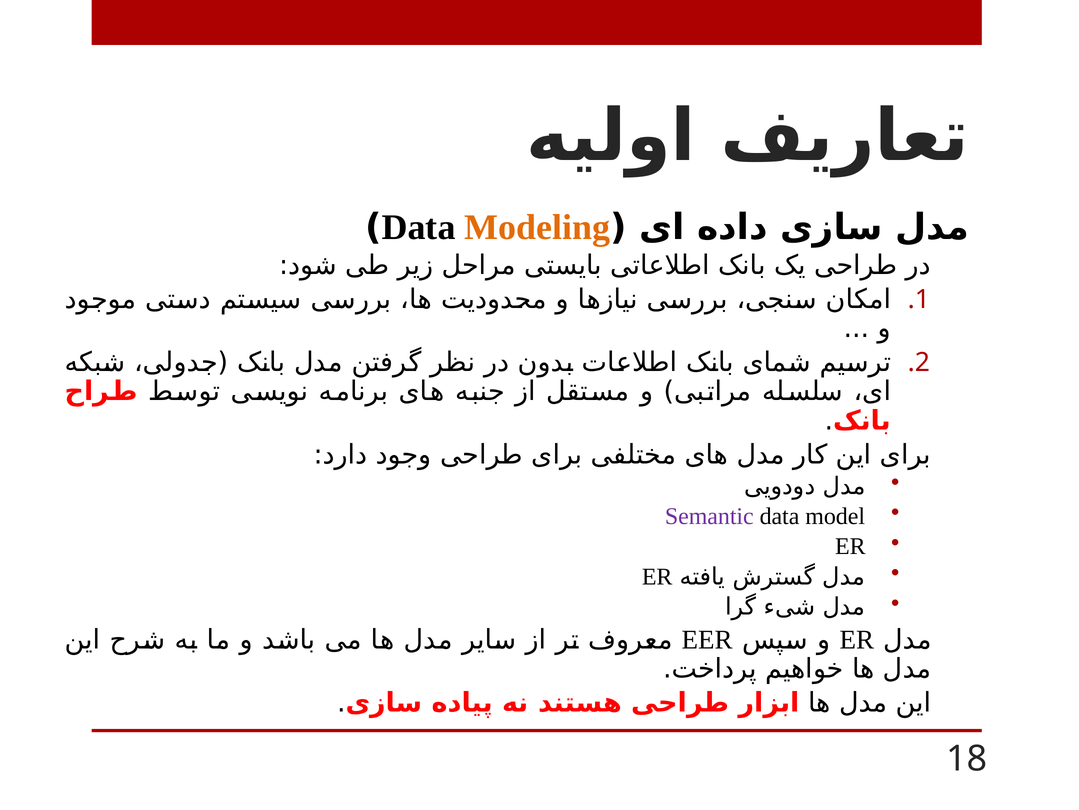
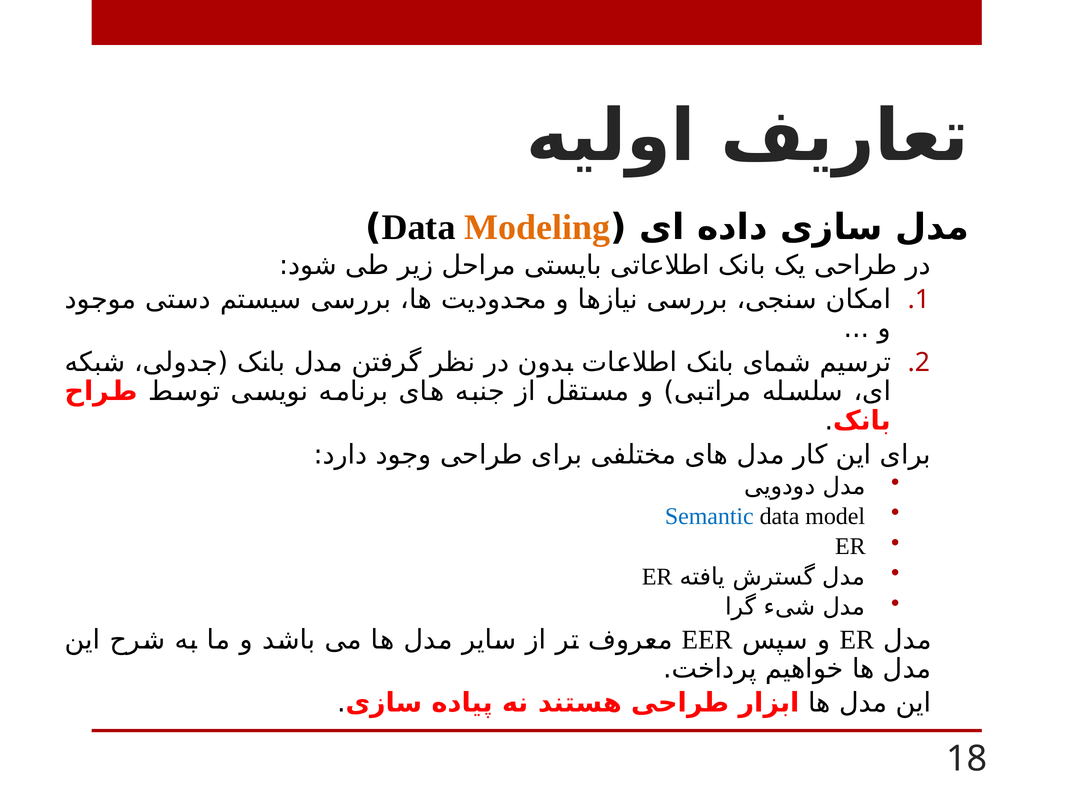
Semantic colour: purple -> blue
